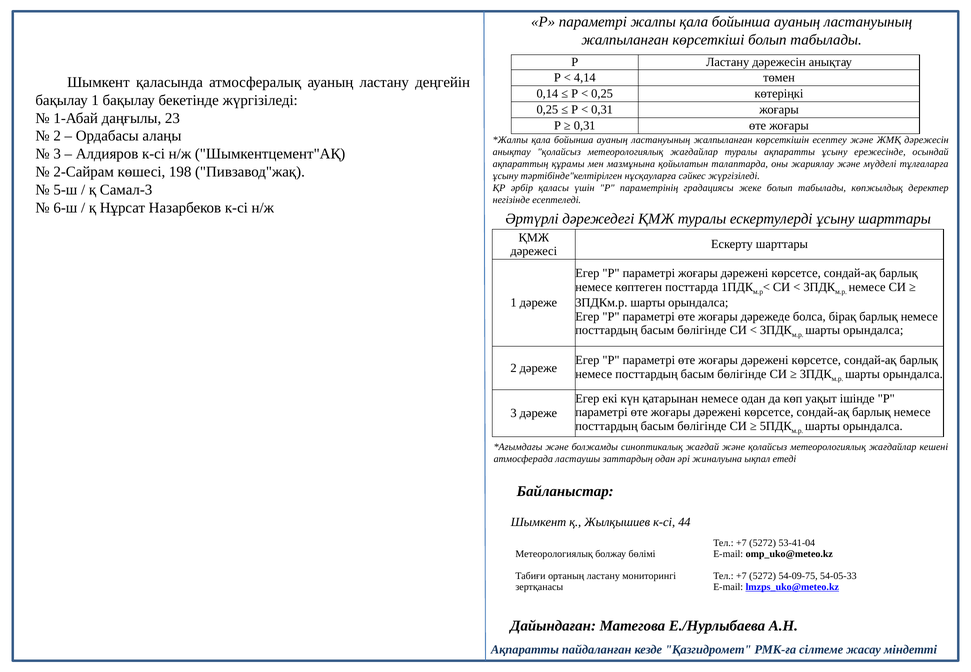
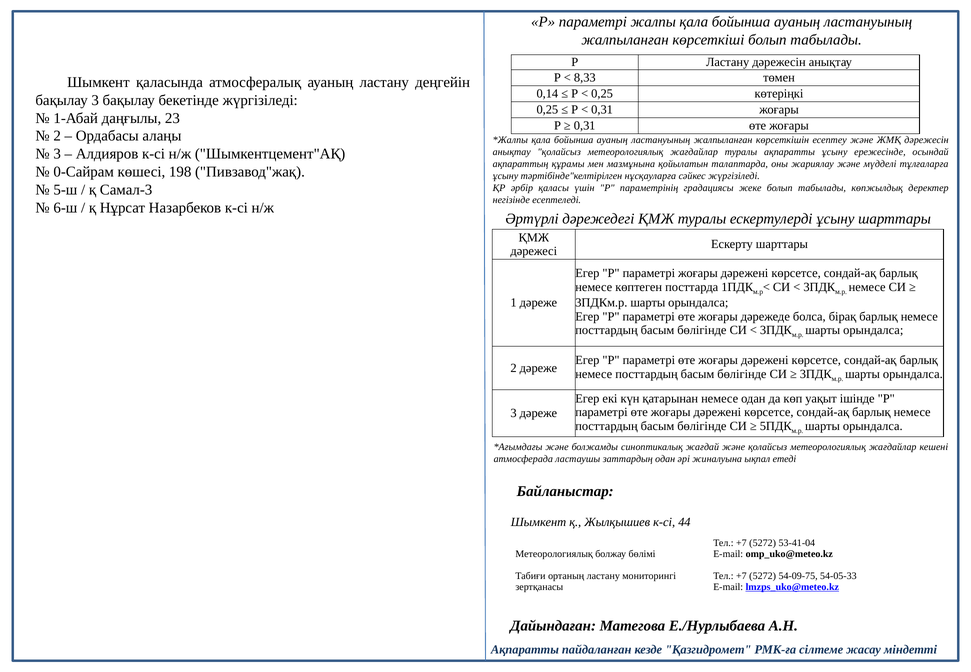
4,14: 4,14 -> 8,33
бақылау 1: 1 -> 3
2-Сайрам: 2-Сайрам -> 0-Сайрам
